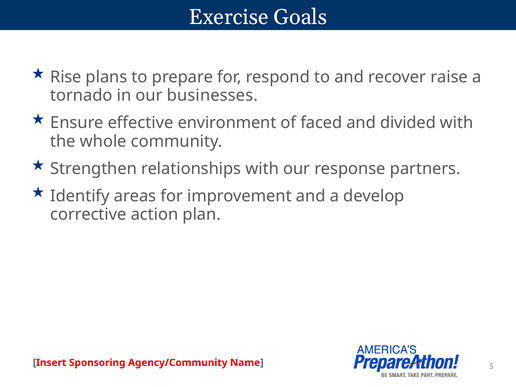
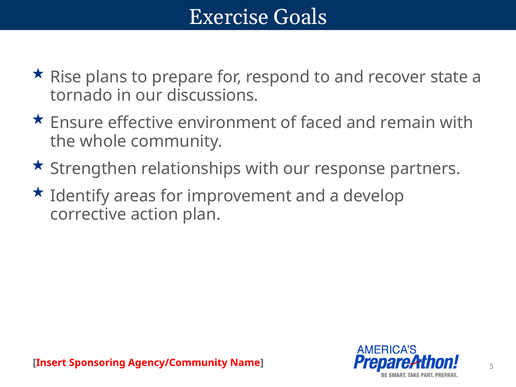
raise: raise -> state
businesses: businesses -> discussions
divided: divided -> remain
